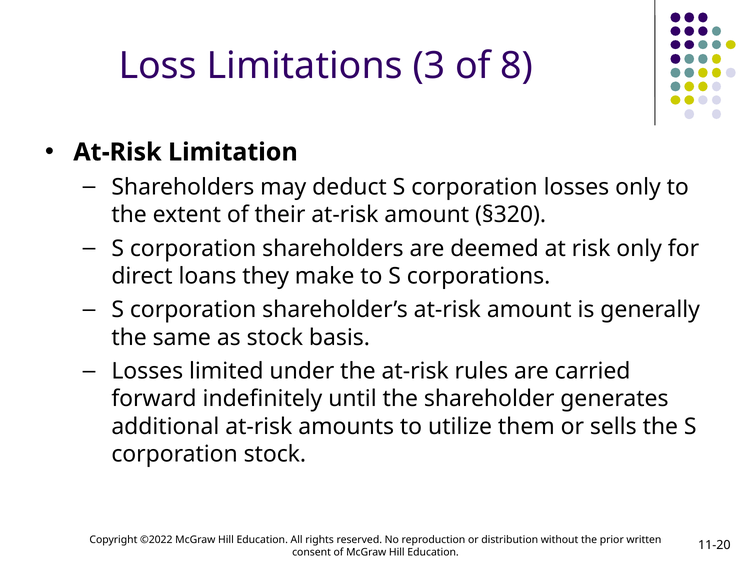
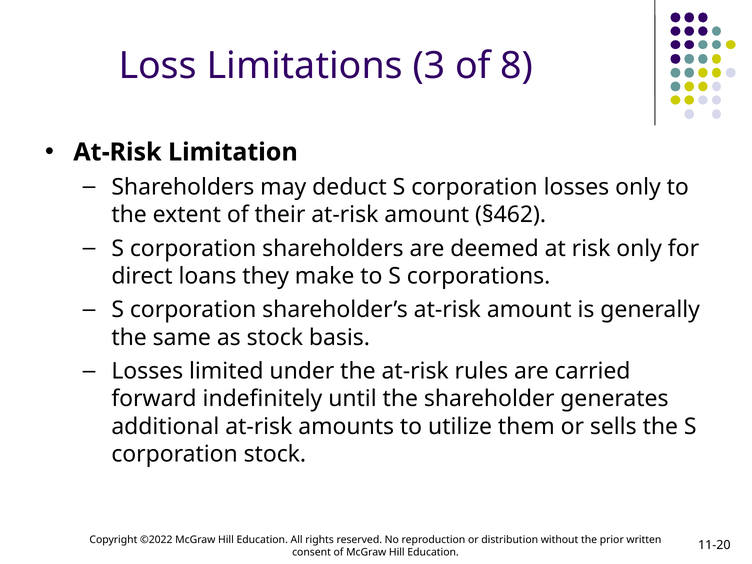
§320: §320 -> §462
